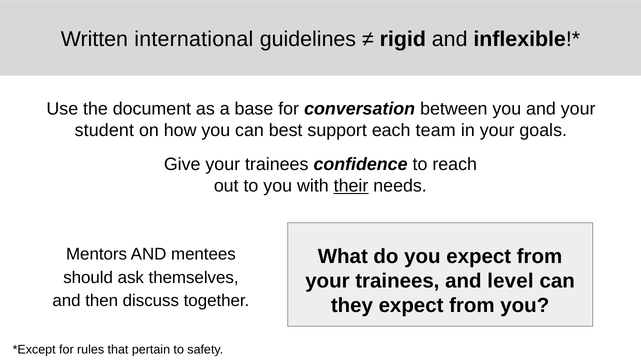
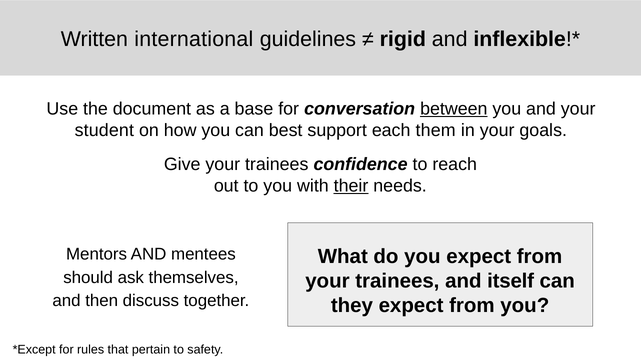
between underline: none -> present
team: team -> them
level: level -> itself
